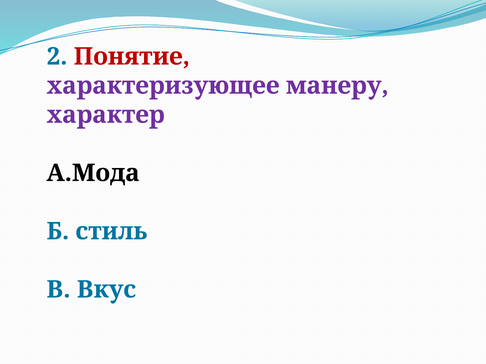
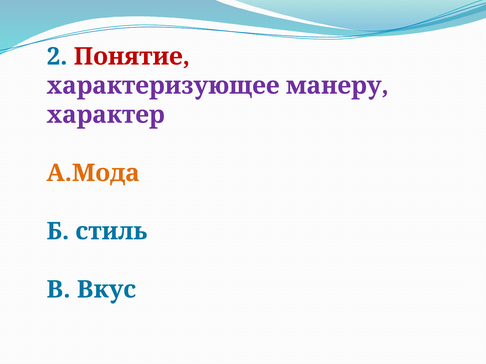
А.Мода colour: black -> orange
